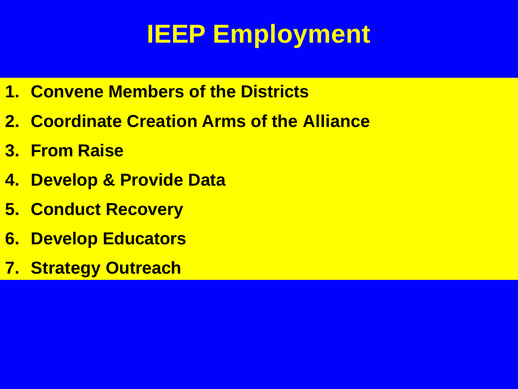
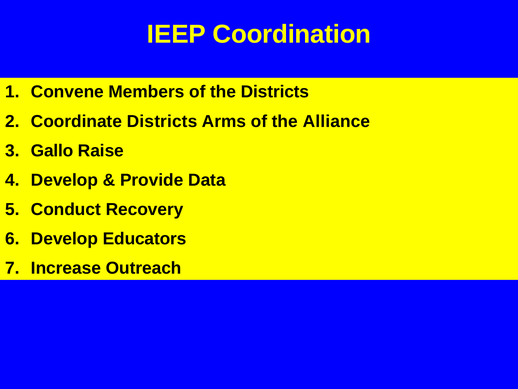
Employment: Employment -> Coordination
Coordinate Creation: Creation -> Districts
From: From -> Gallo
Strategy: Strategy -> Increase
